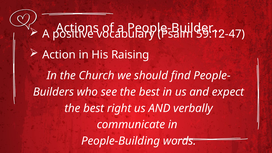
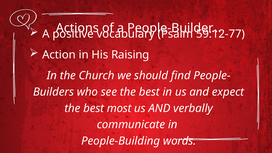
59:12-47: 59:12-47 -> 59:12-77
right: right -> most
